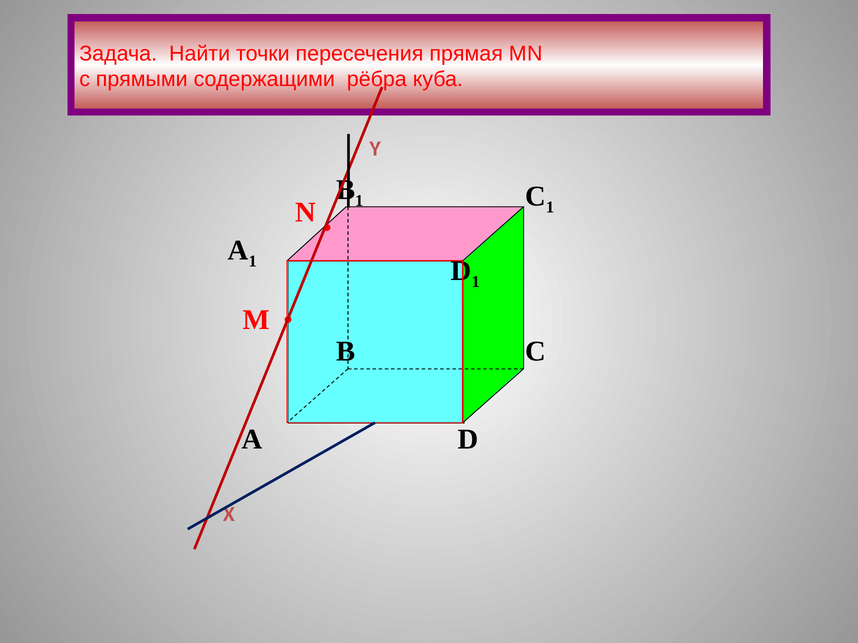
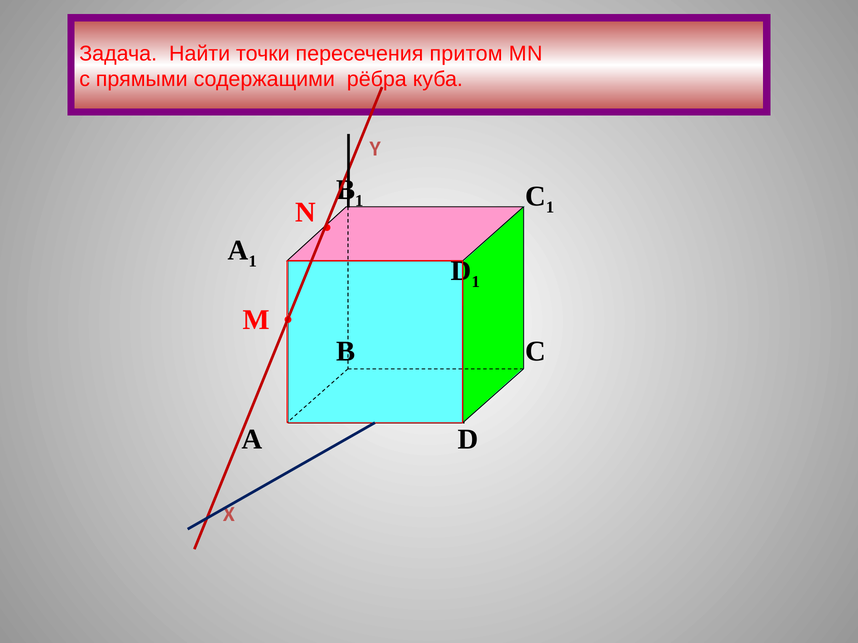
прямая: прямая -> притом
